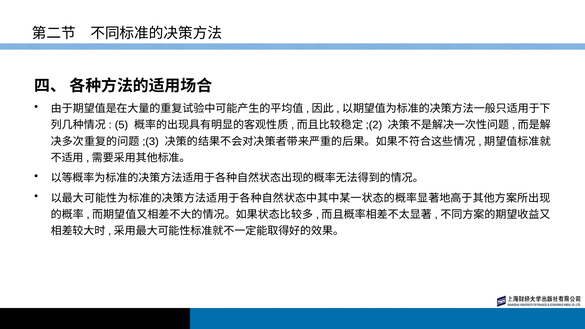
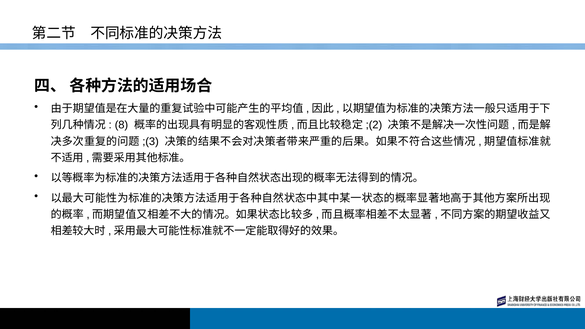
5: 5 -> 8
